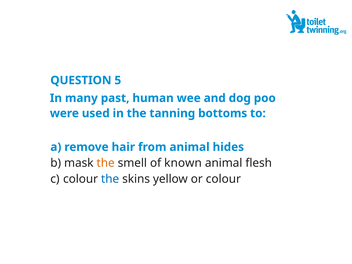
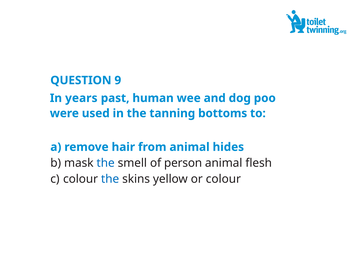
5: 5 -> 9
many: many -> years
the at (106, 163) colour: orange -> blue
known: known -> person
